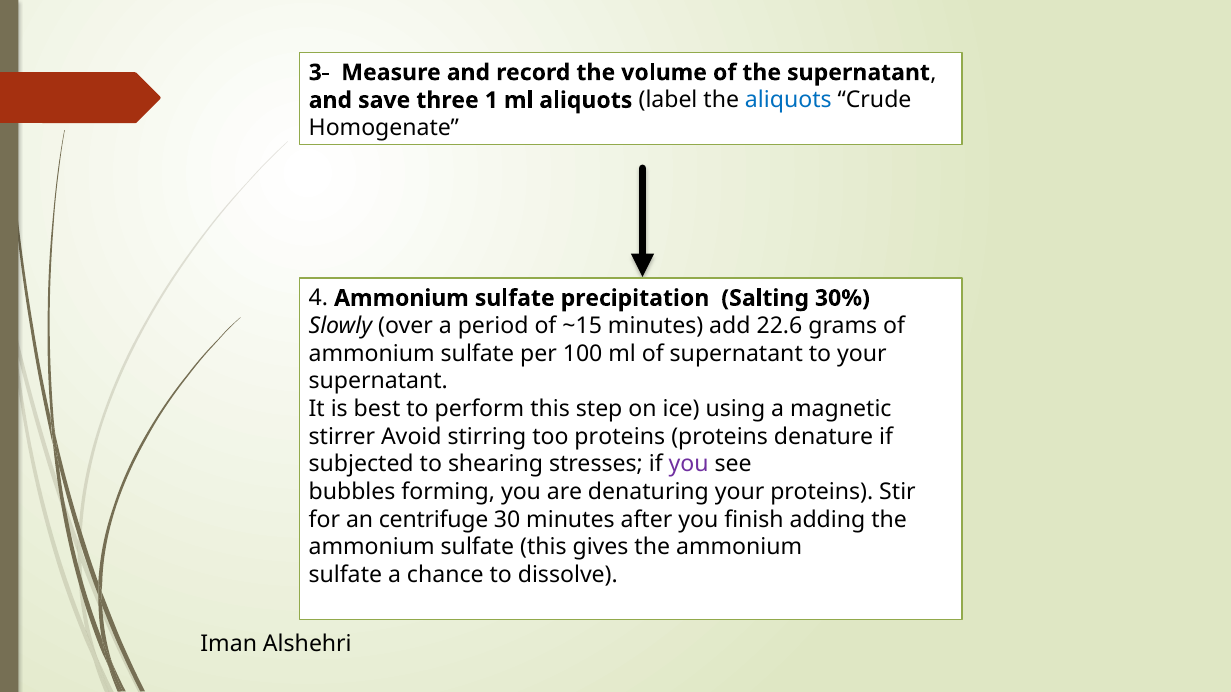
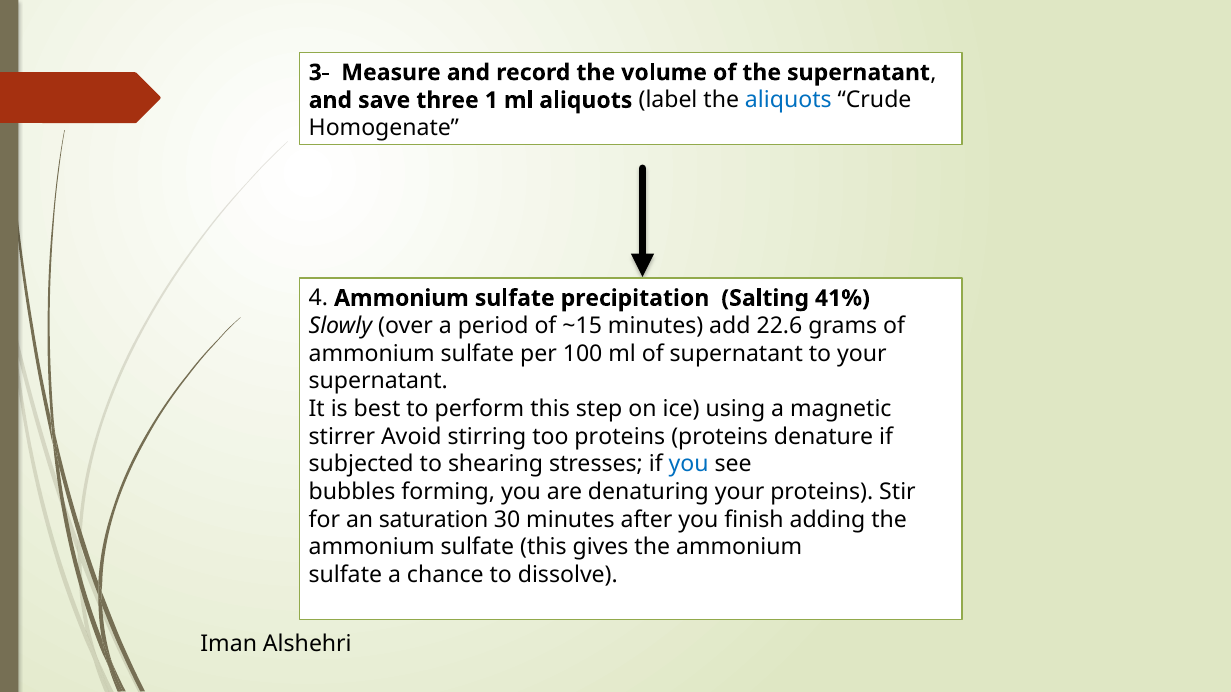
30%: 30% -> 41%
you at (689, 465) colour: purple -> blue
centrifuge: centrifuge -> saturation
